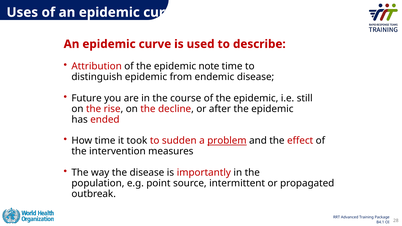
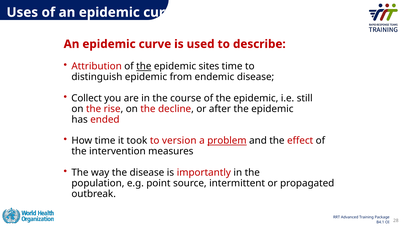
the at (144, 66) underline: none -> present
note: note -> sites
Future: Future -> Collect
sudden: sudden -> version
